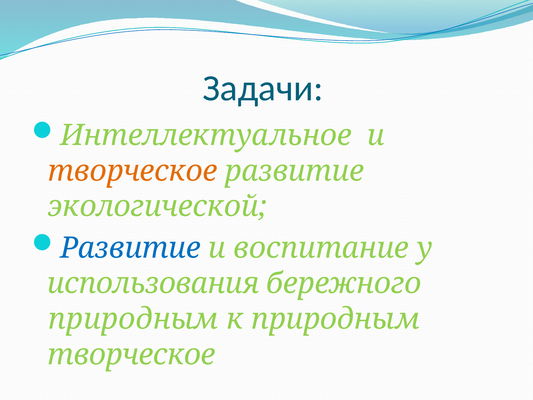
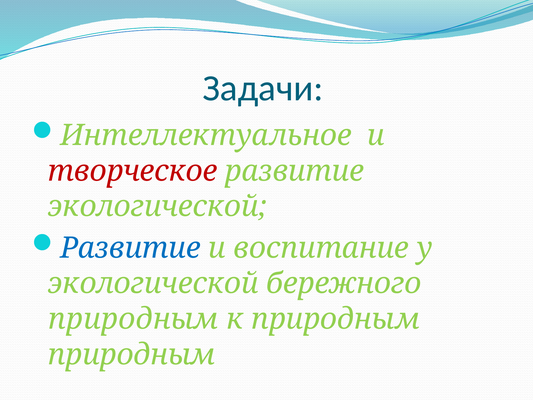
творческое at (133, 171) colour: orange -> red
использования at (153, 283): использования -> экологической
творческое at (132, 354): творческое -> природным
